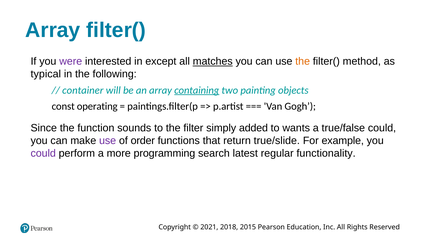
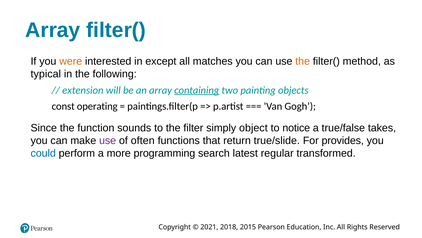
were colour: purple -> orange
matches underline: present -> none
container: container -> extension
added: added -> object
wants: wants -> notice
true/false could: could -> takes
order: order -> often
example: example -> provides
could at (43, 153) colour: purple -> blue
functionality: functionality -> transformed
